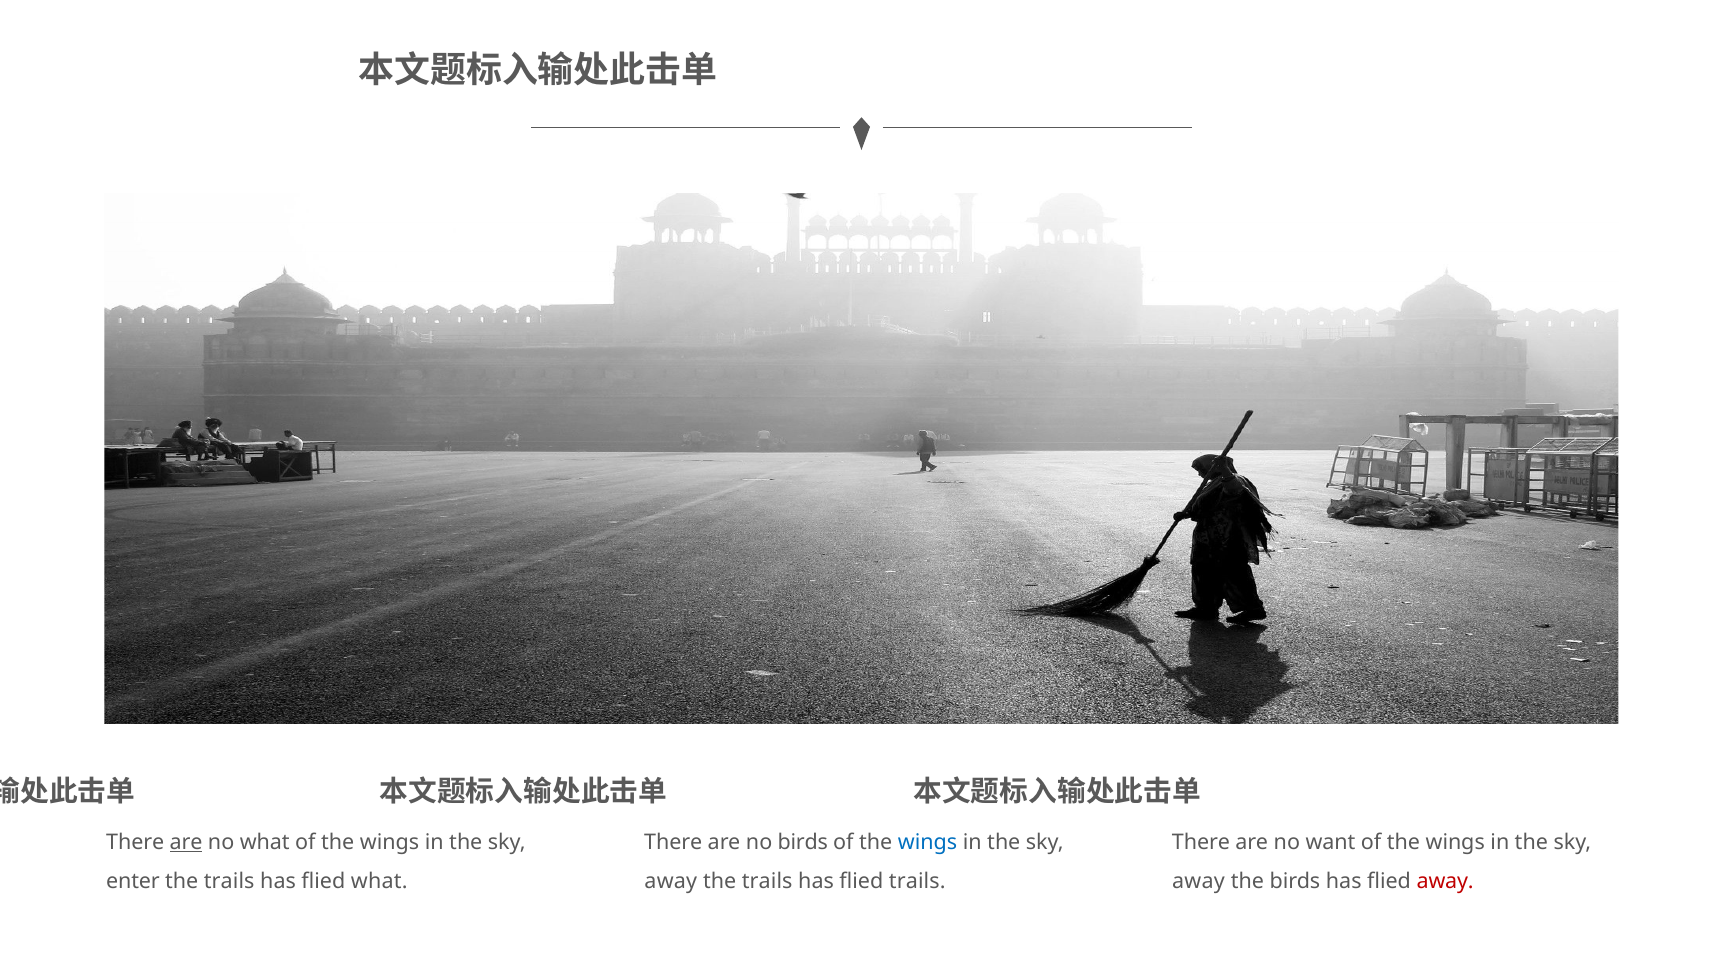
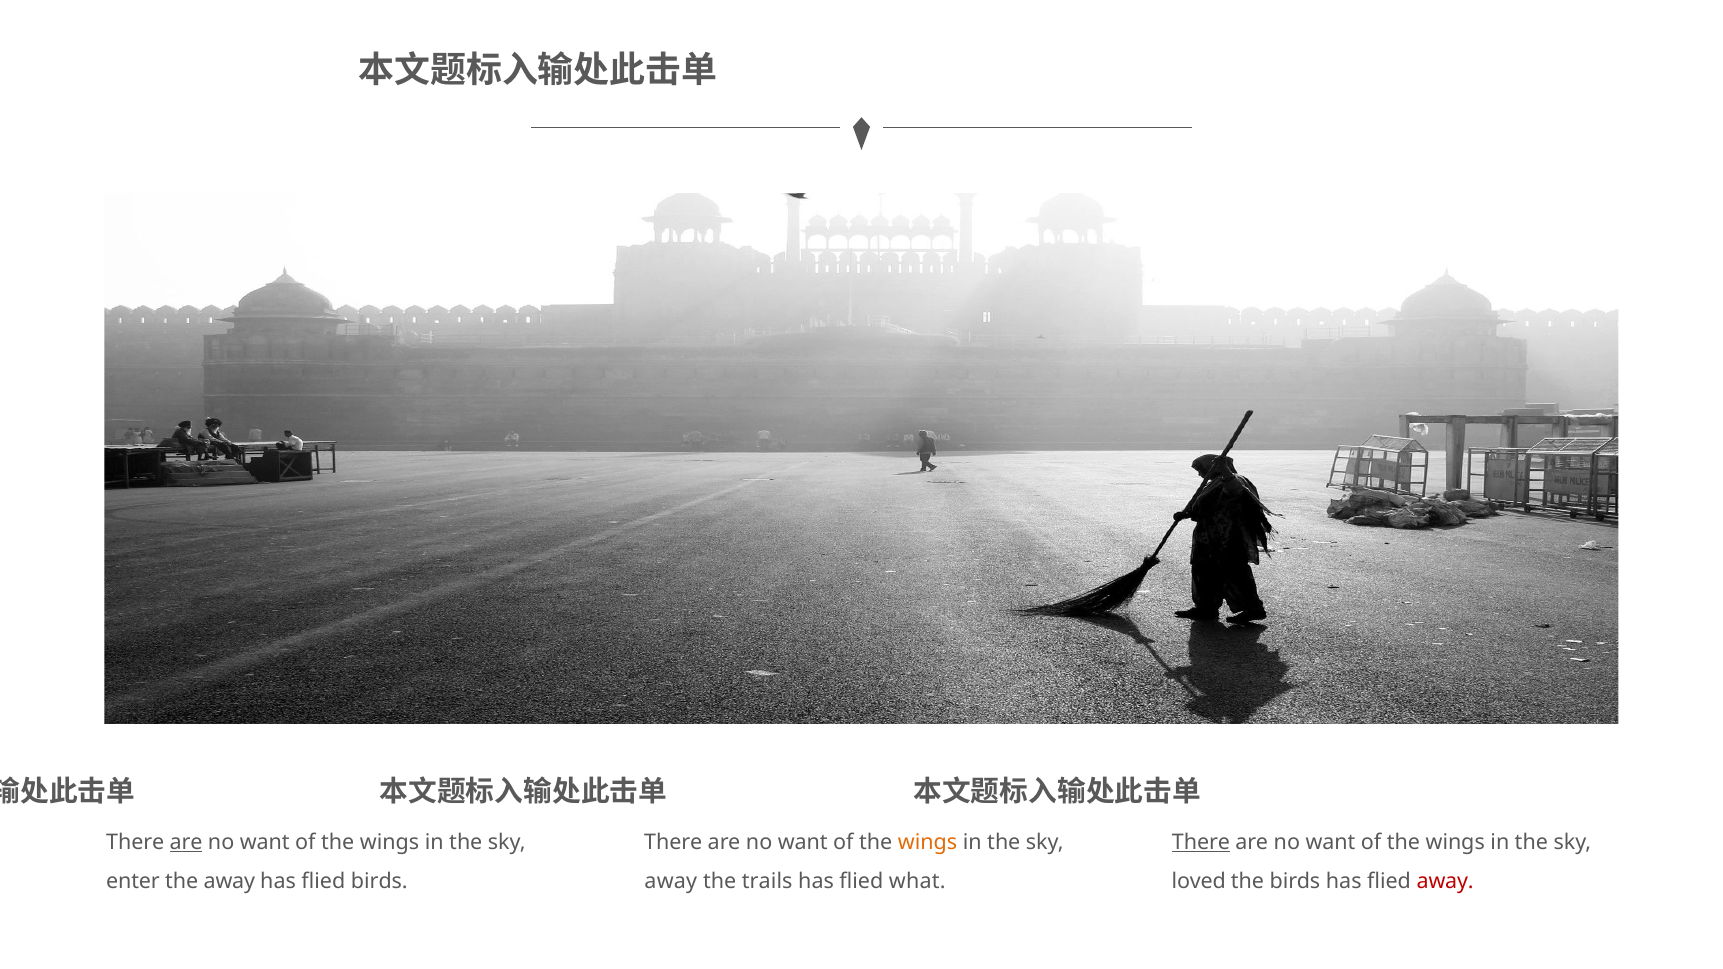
what at (265, 843): what -> want
birds at (803, 843): birds -> want
wings at (927, 843) colour: blue -> orange
There at (1201, 843) underline: none -> present
trails at (229, 881): trails -> away
flied what: what -> birds
flied trails: trails -> what
away at (1199, 881): away -> loved
